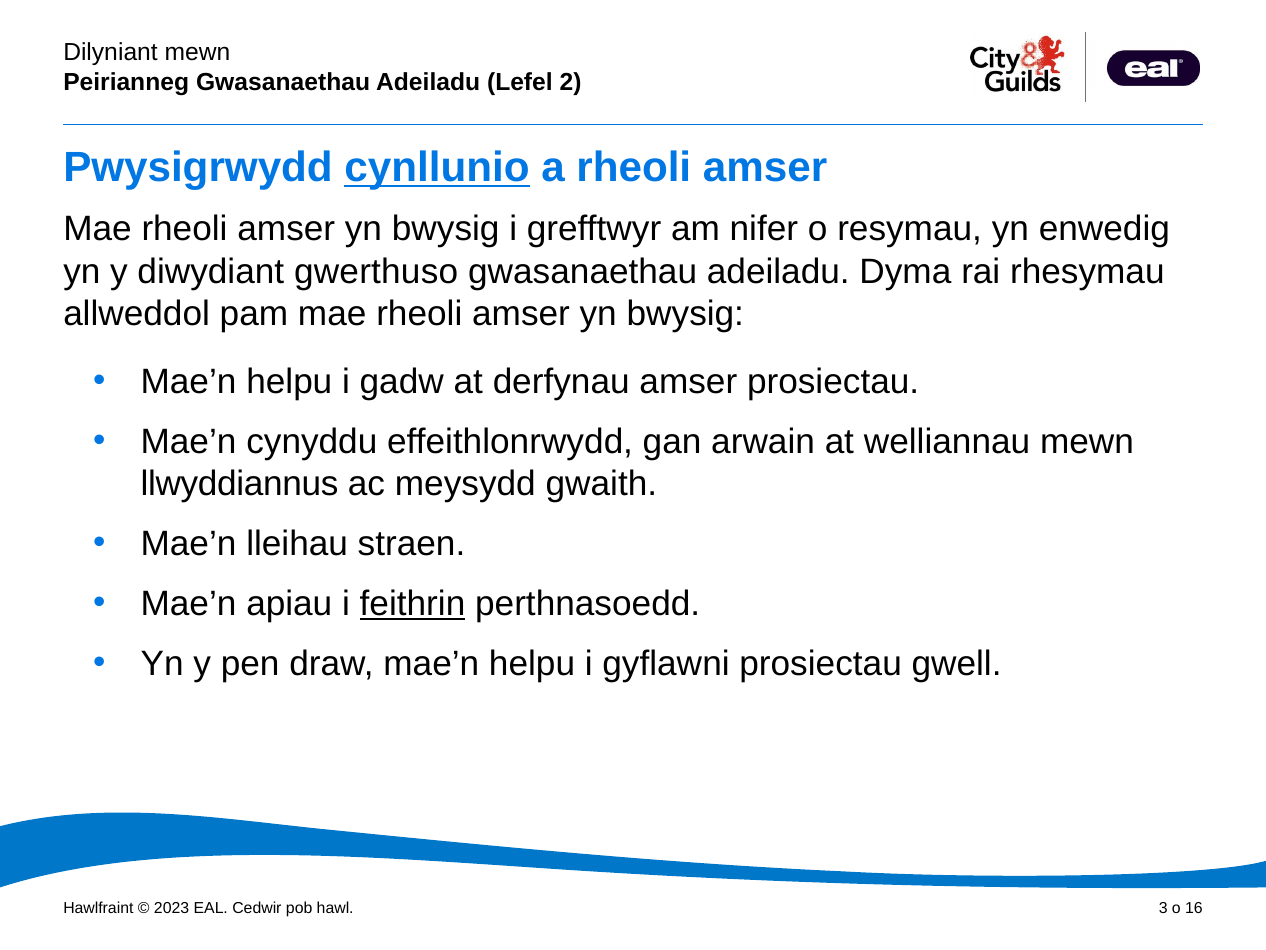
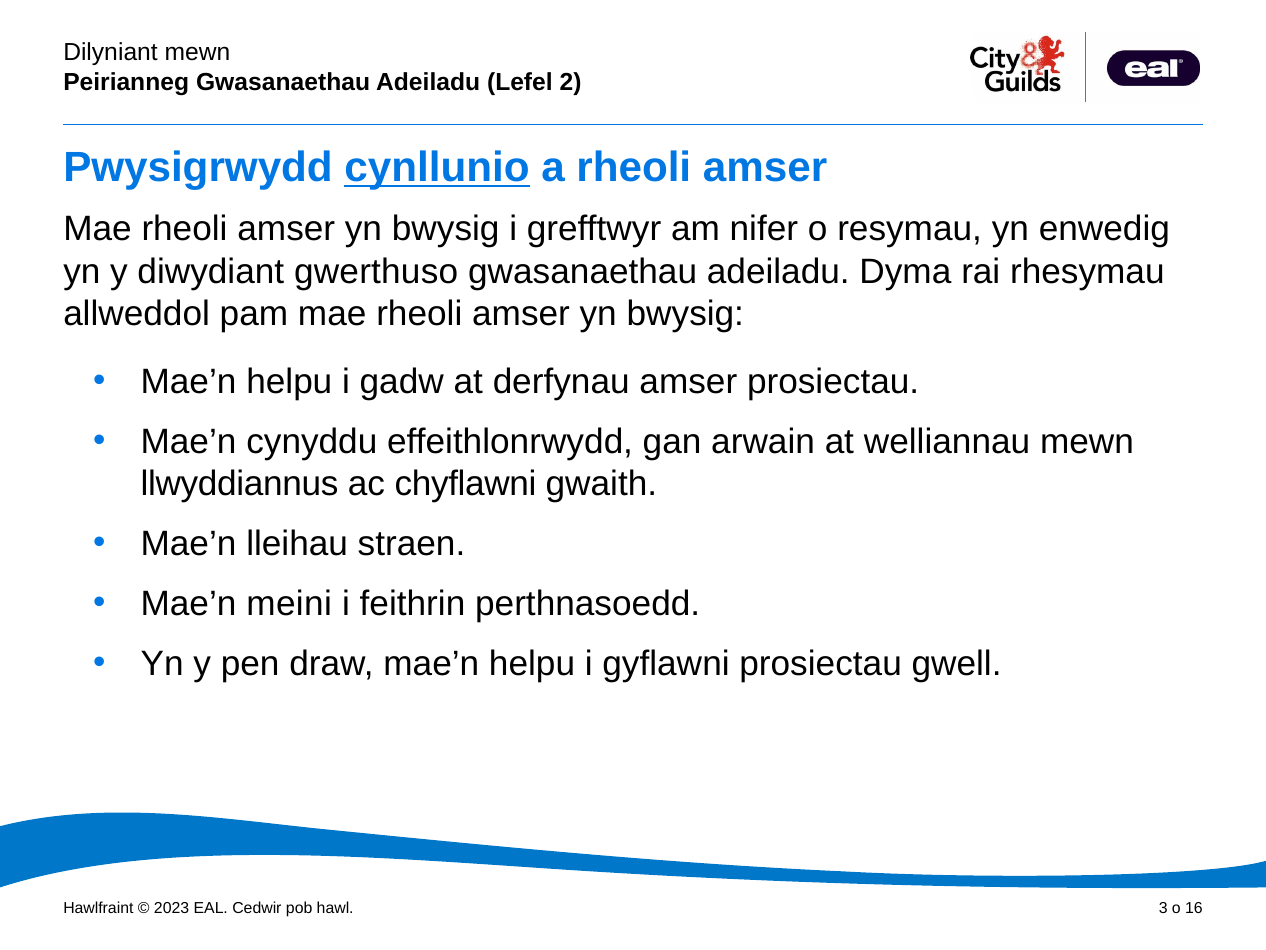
meysydd: meysydd -> chyflawni
apiau: apiau -> meini
feithrin underline: present -> none
